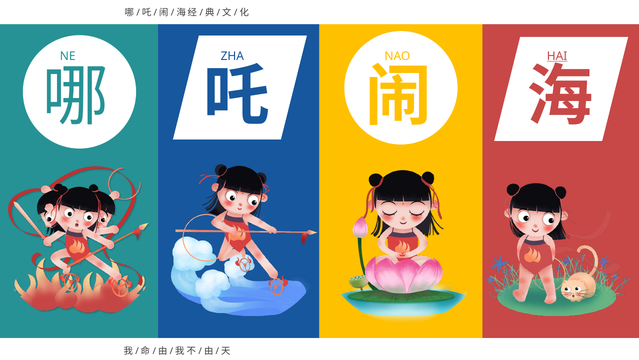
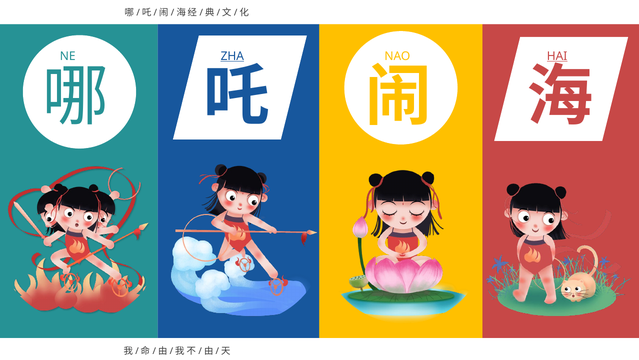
ZHA underline: none -> present
